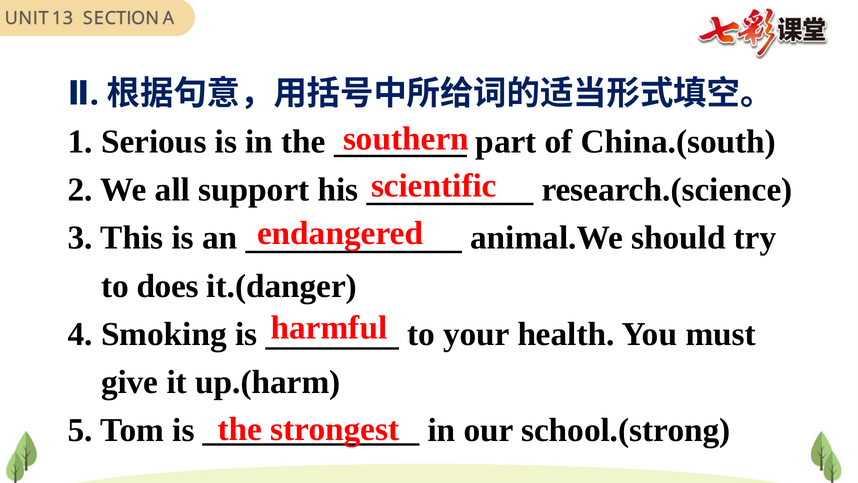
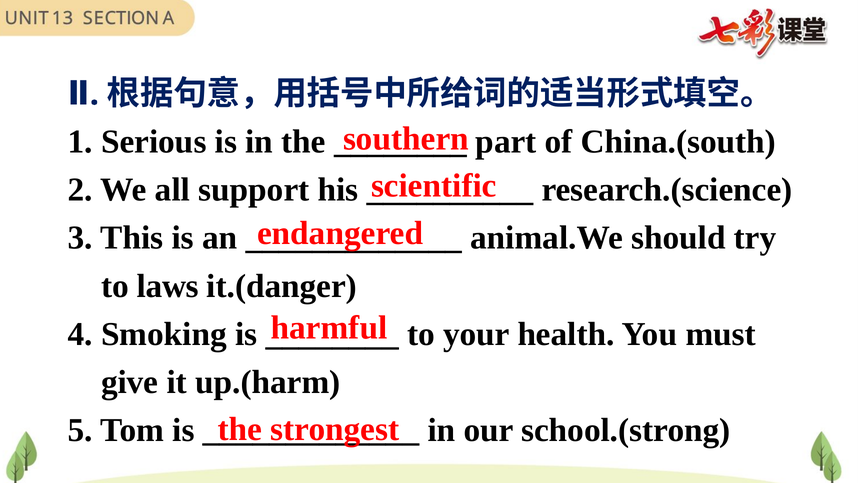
does: does -> laws
